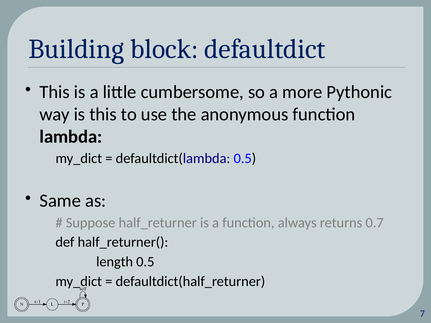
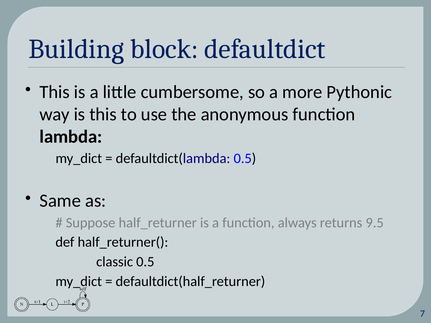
0.7: 0.7 -> 9.5
length: length -> classic
